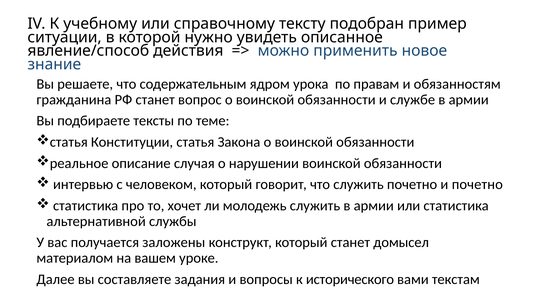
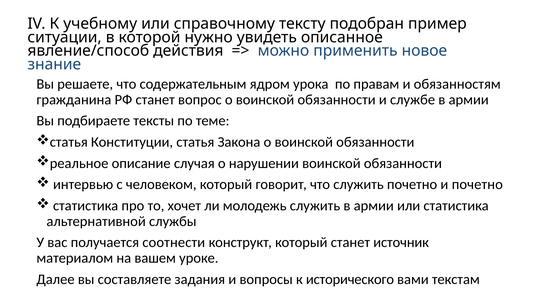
заложены: заложены -> соотнести
домысел: домысел -> источник
